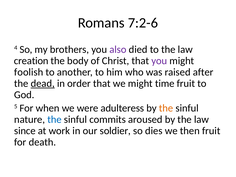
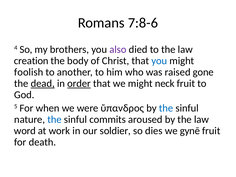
7:2-6: 7:2-6 -> 7:8-6
you at (159, 61) colour: purple -> blue
after: after -> gone
order underline: none -> present
time: time -> neck
adulteress: adulteress -> ὕπανδρος
the at (166, 108) colour: orange -> blue
since: since -> word
then: then -> gynē
